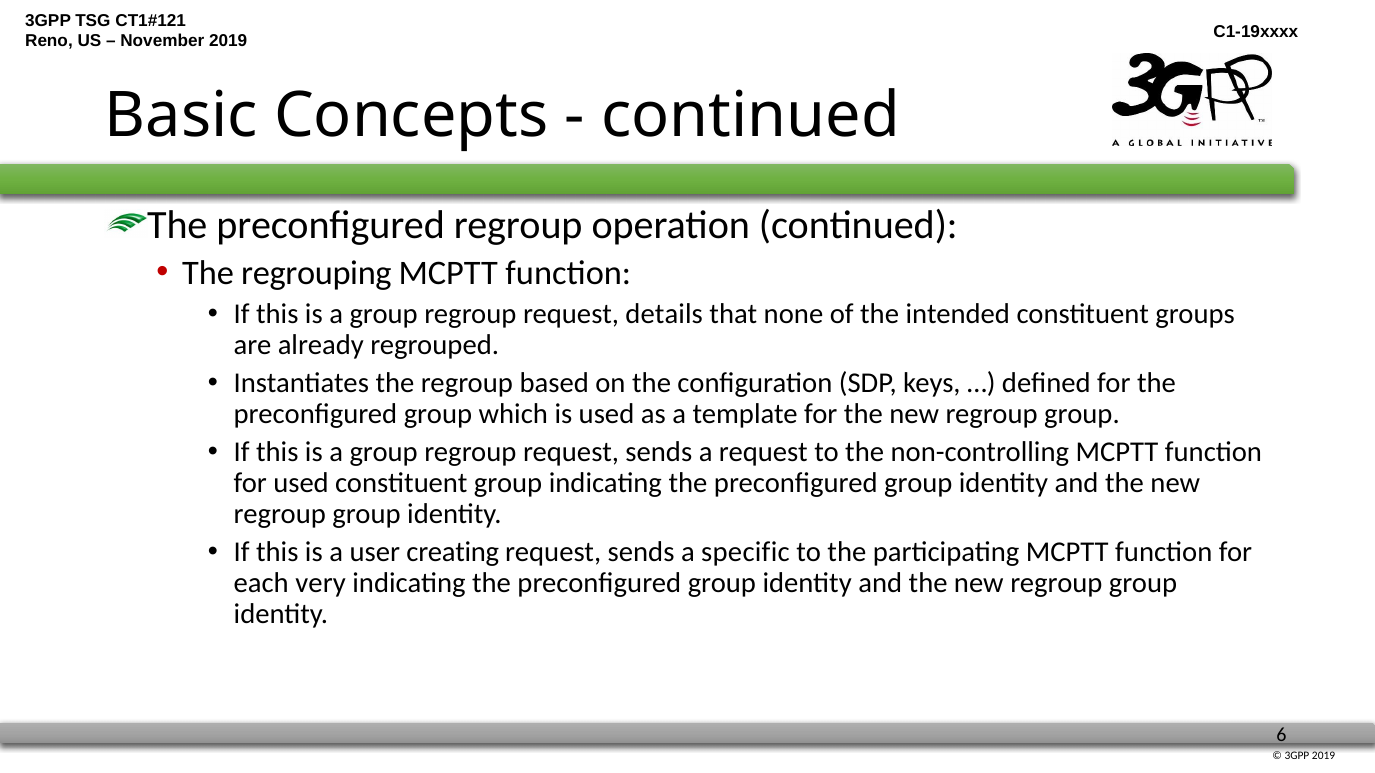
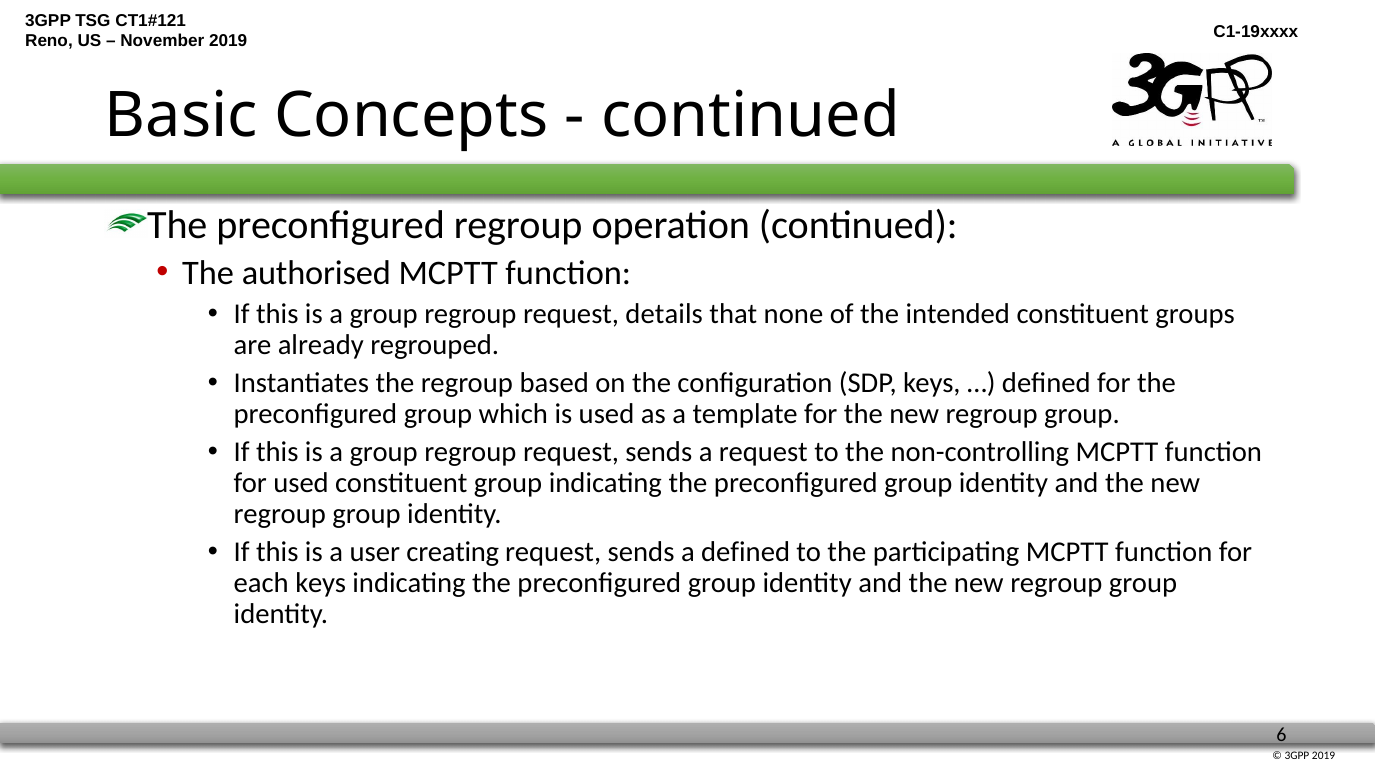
regrouping: regrouping -> authorised
a specific: specific -> defined
each very: very -> keys
